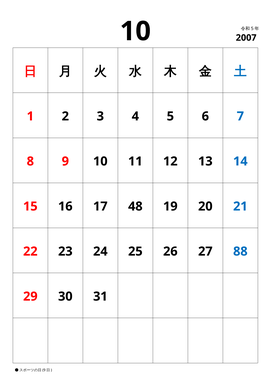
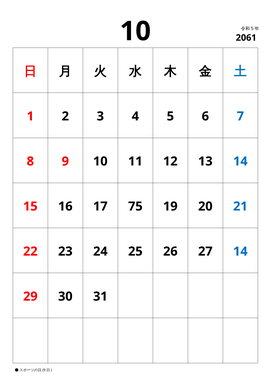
2007: 2007 -> 2061
48: 48 -> 75
27 88: 88 -> 14
